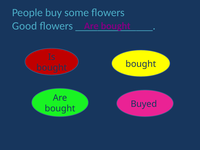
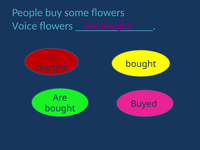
Good: Good -> Voice
